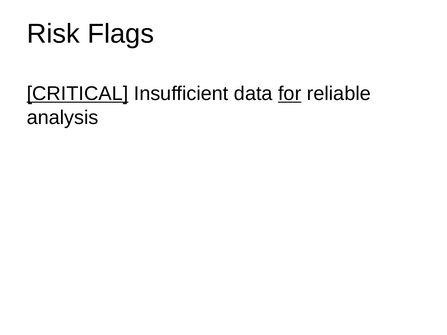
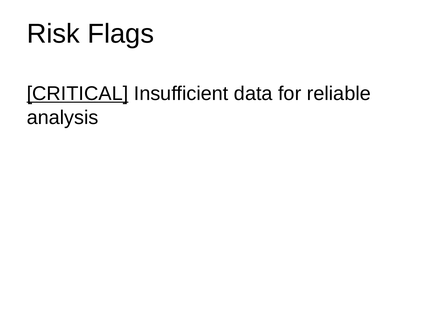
for underline: present -> none
